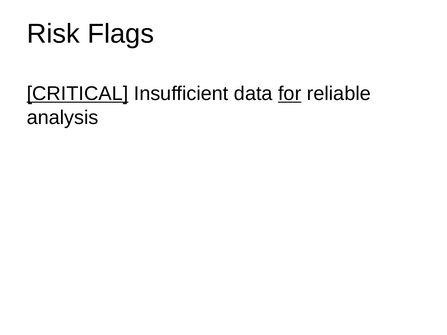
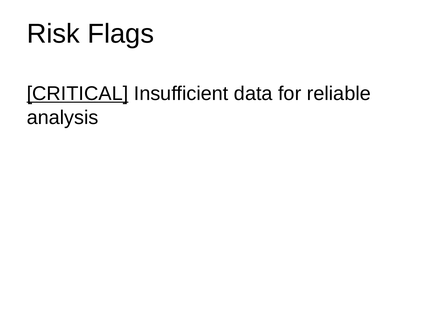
for underline: present -> none
